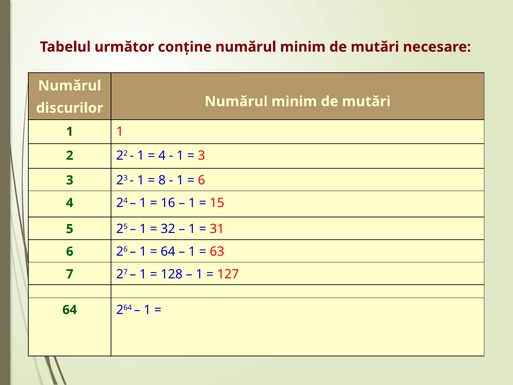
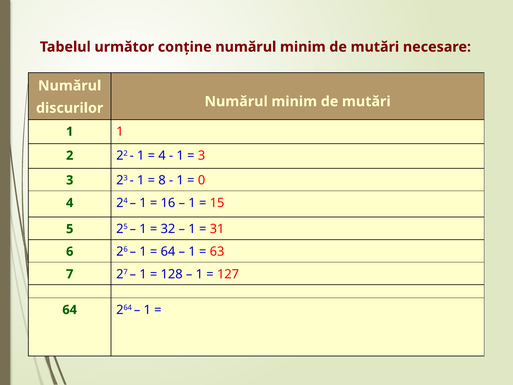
6 at (202, 180): 6 -> 0
